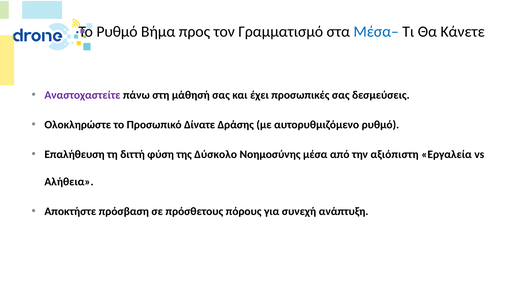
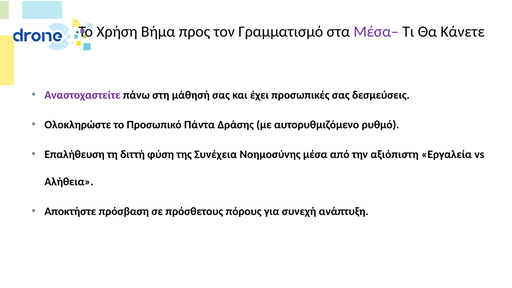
Ρυθμό at (117, 32): Ρυθμό -> Χρήση
Μέσα– colour: blue -> purple
Δίνατε: Δίνατε -> Πάντα
Δύσκολο: Δύσκολο -> Συνέχεια
